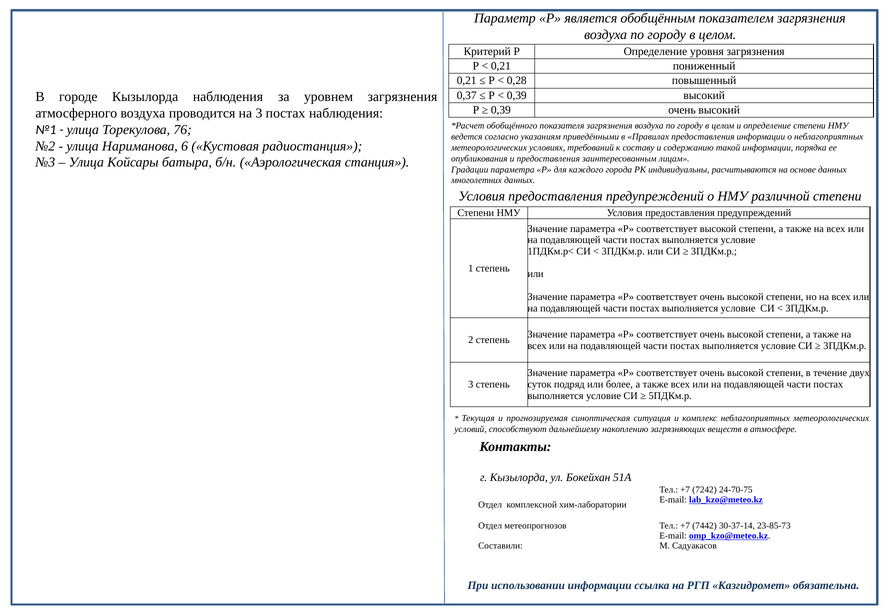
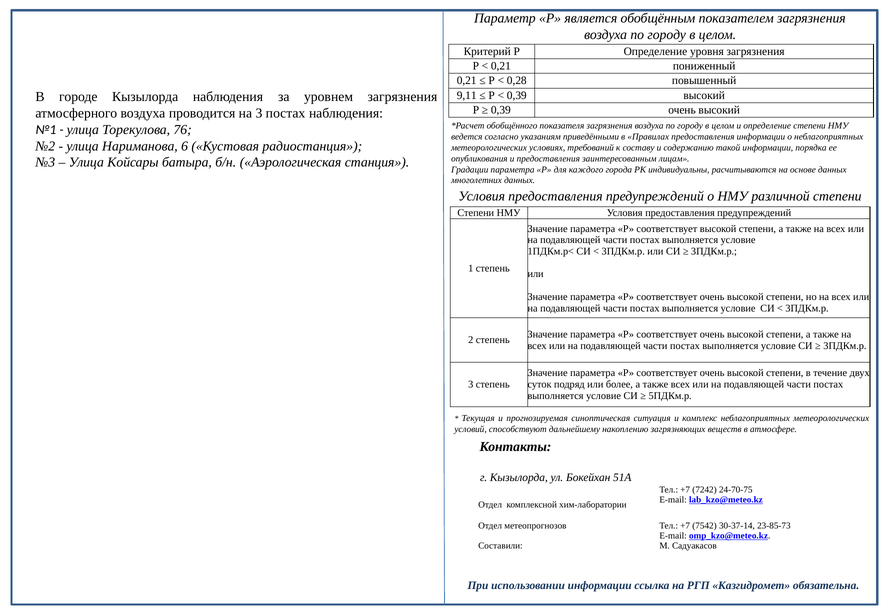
0,37: 0,37 -> 9,11
7442: 7442 -> 7542
